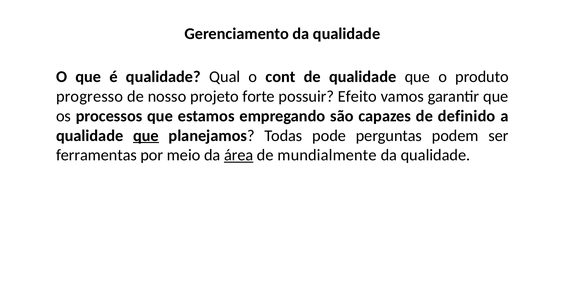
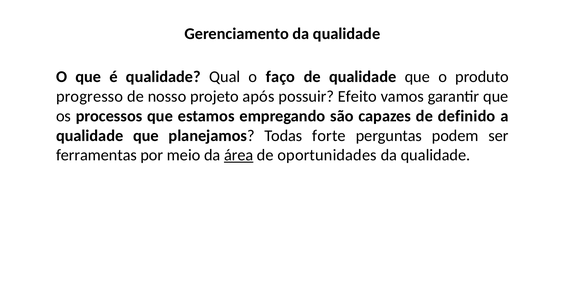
cont: cont -> faço
forte: forte -> após
que at (146, 135) underline: present -> none
pode: pode -> forte
mundialmente: mundialmente -> oportunidades
